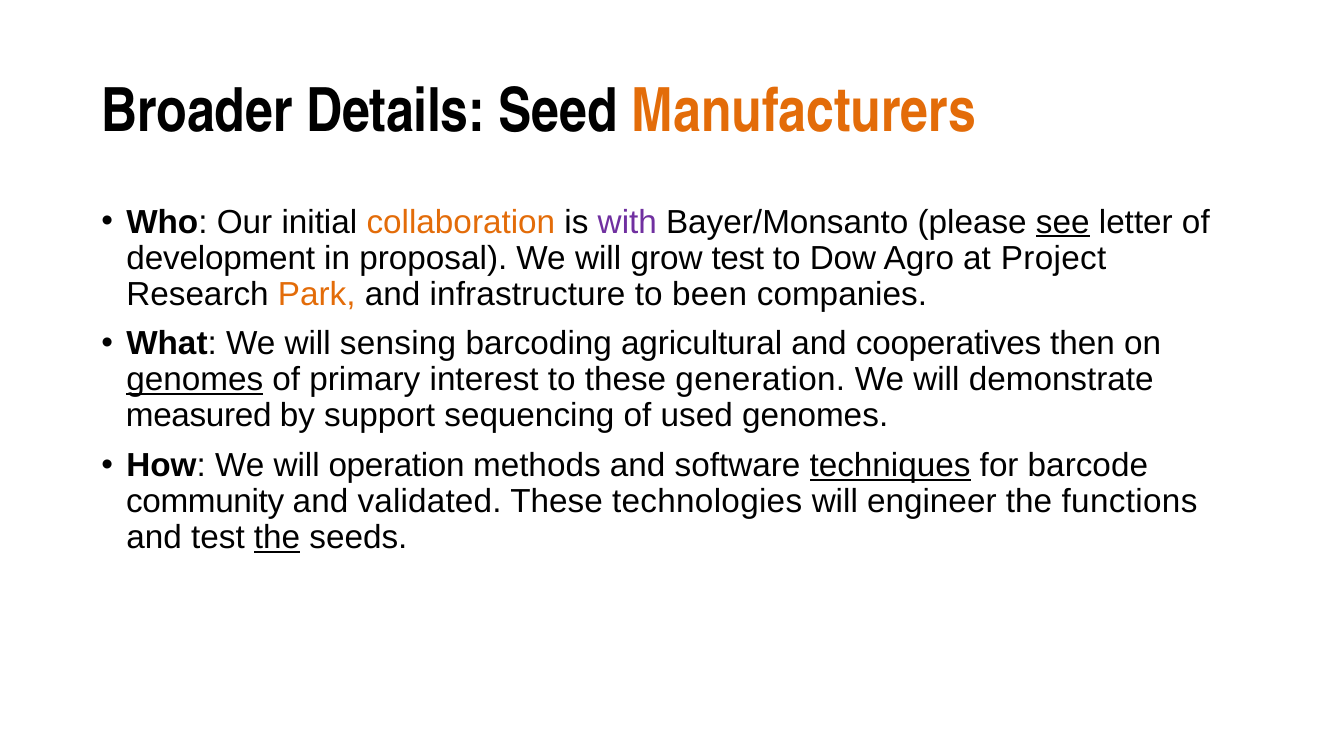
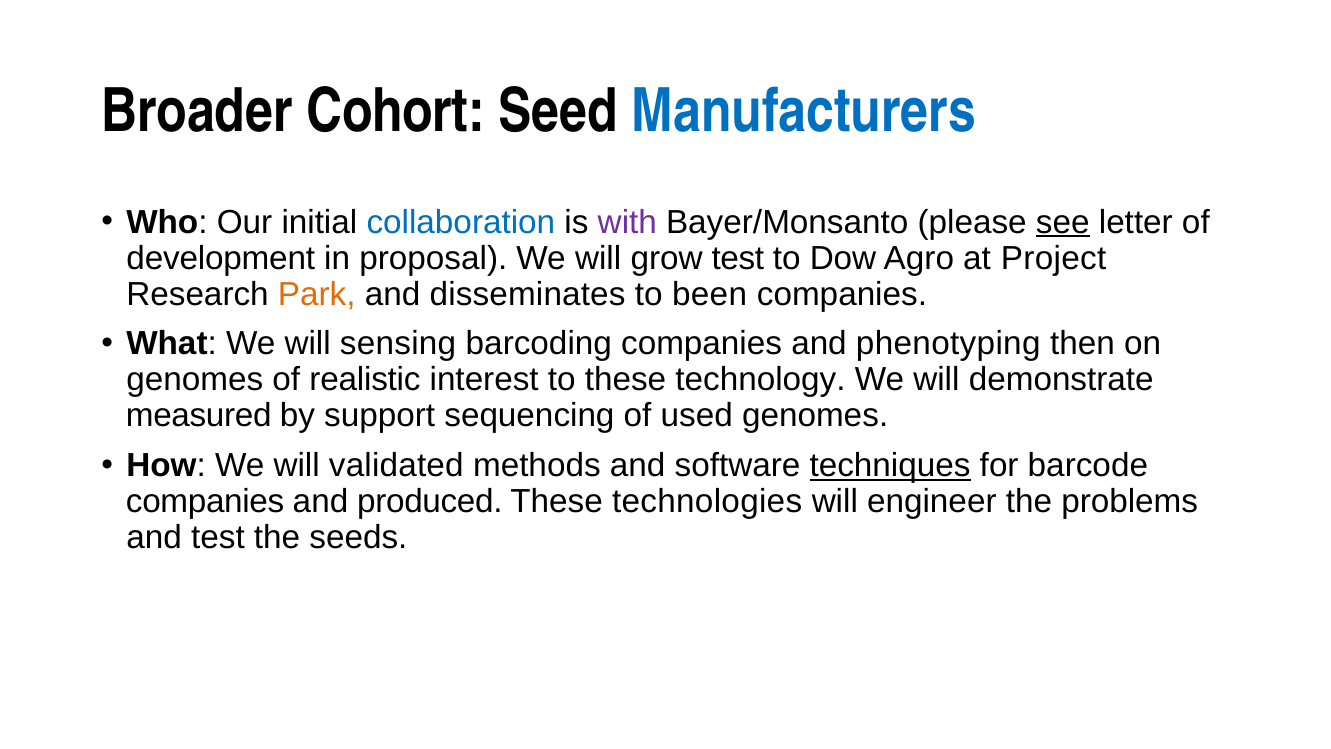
Details: Details -> Cohort
Manufacturers colour: orange -> blue
collaboration colour: orange -> blue
infrastructure: infrastructure -> disseminates
barcoding agricultural: agricultural -> companies
cooperatives: cooperatives -> phenotyping
genomes at (195, 380) underline: present -> none
primary: primary -> realistic
generation: generation -> technology
operation: operation -> validated
community at (205, 501): community -> companies
validated: validated -> produced
functions: functions -> problems
the at (277, 537) underline: present -> none
